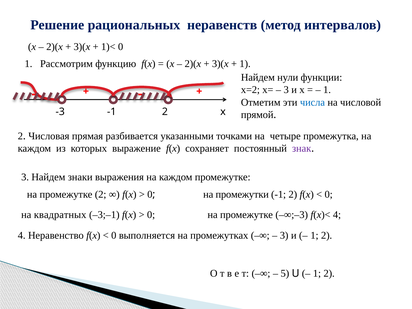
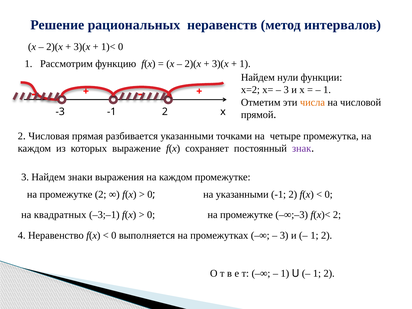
числа colour: blue -> orange
на промежутки: промежутки -> указанными
f(х)< 4: 4 -> 2
5 at (285, 273): 5 -> 1
